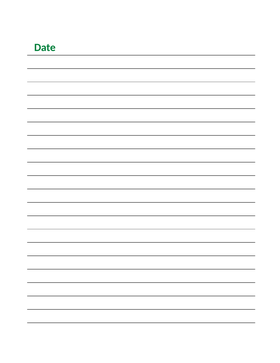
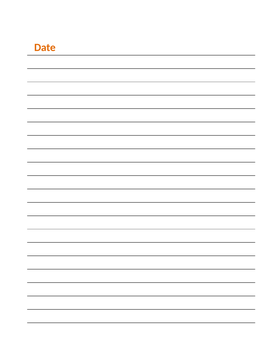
Date colour: green -> orange
